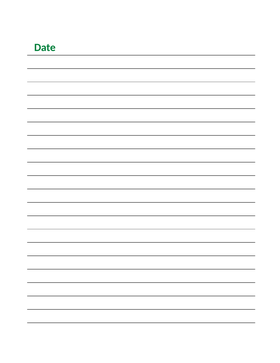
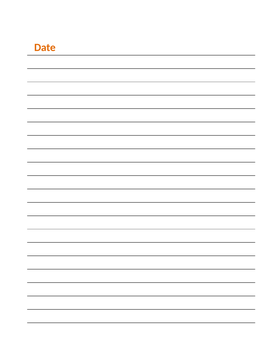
Date colour: green -> orange
